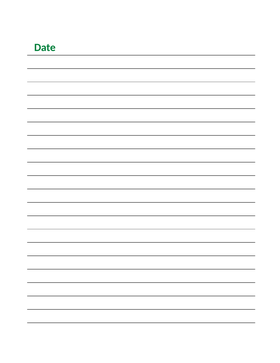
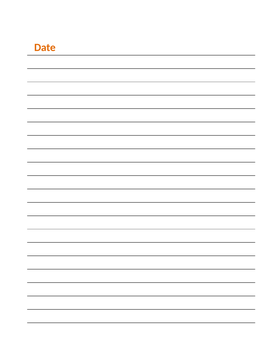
Date colour: green -> orange
